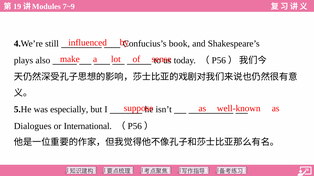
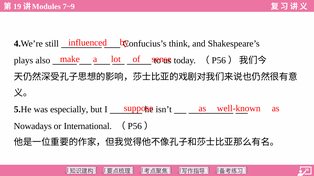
book: book -> think
Dialogues: Dialogues -> Nowadays
